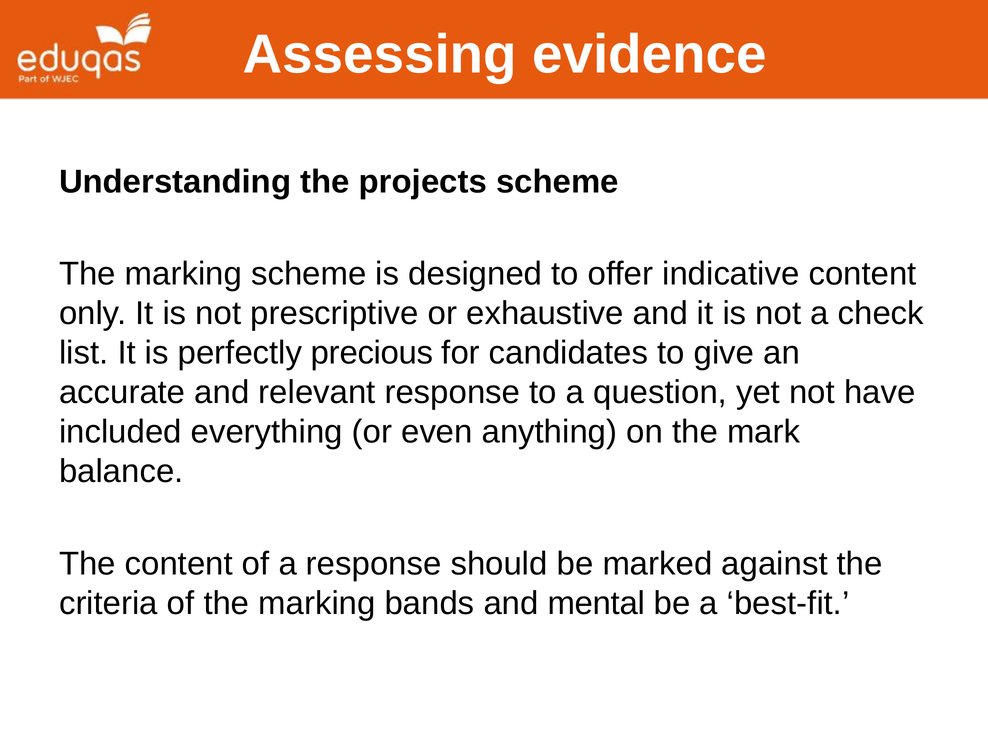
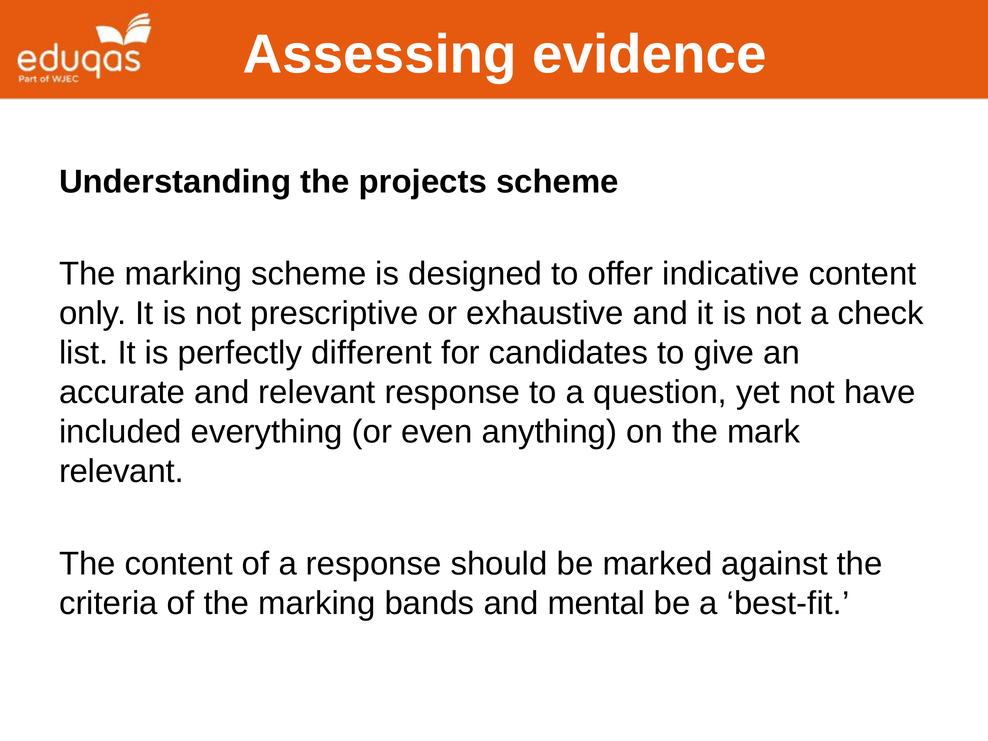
precious: precious -> different
balance at (121, 471): balance -> relevant
